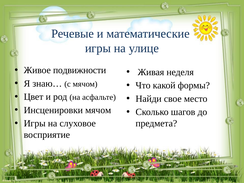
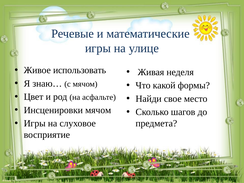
подвижности: подвижности -> использовать
